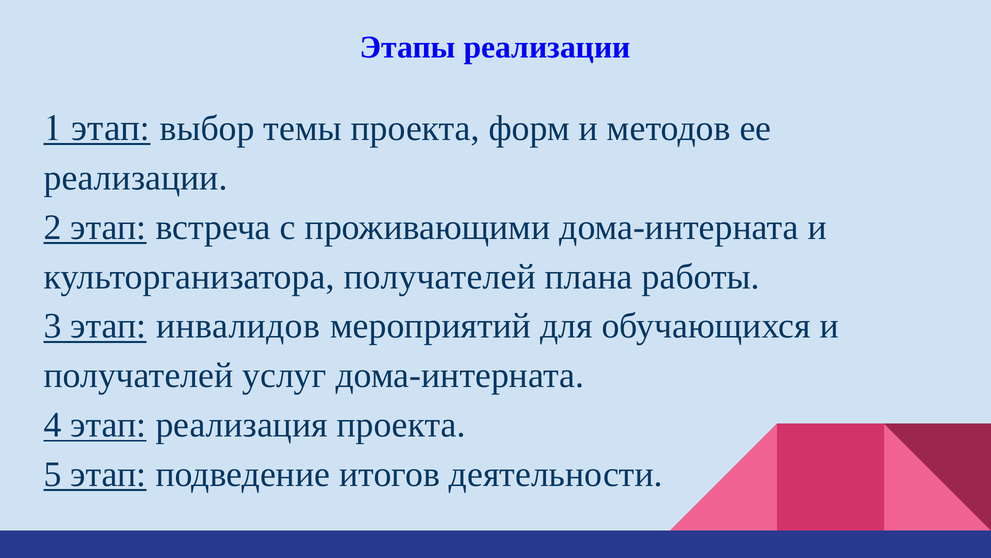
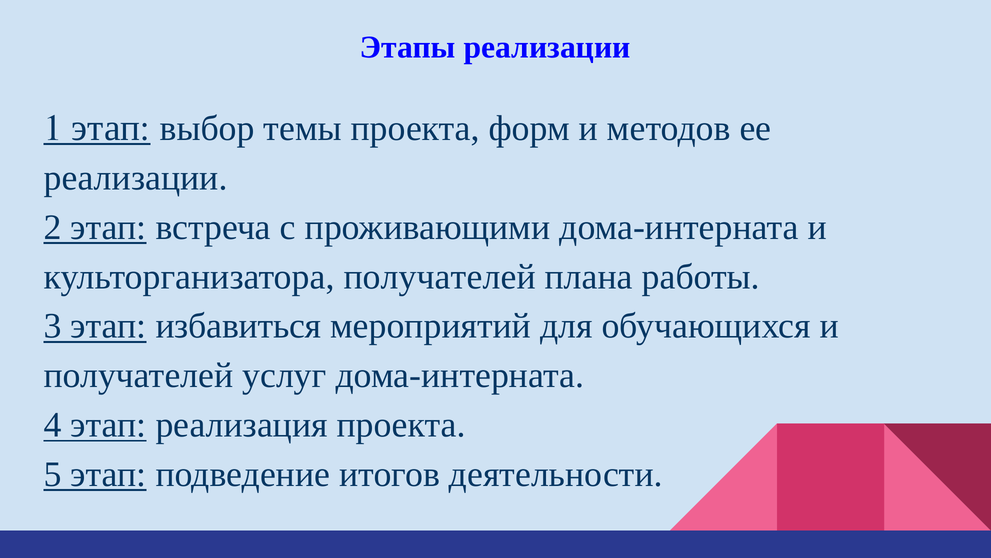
инвалидов: инвалидов -> избавиться
